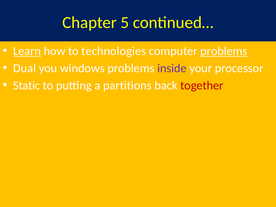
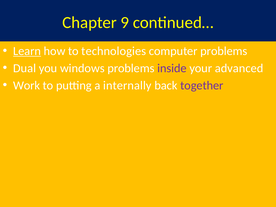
5: 5 -> 9
problems at (224, 51) underline: present -> none
processor: processor -> advanced
Static: Static -> Work
partitions: partitions -> internally
together colour: red -> purple
